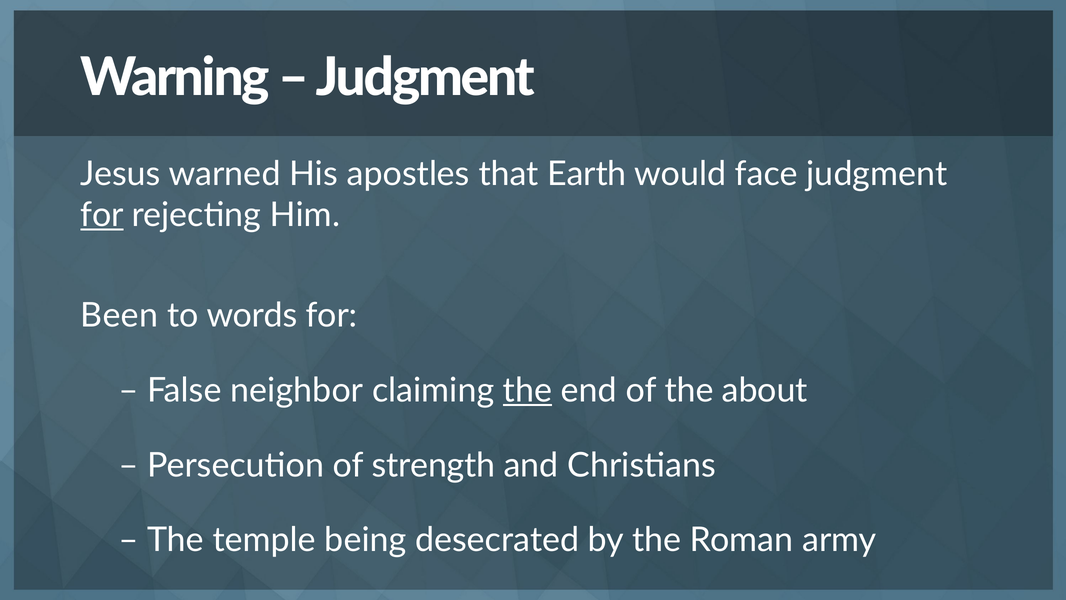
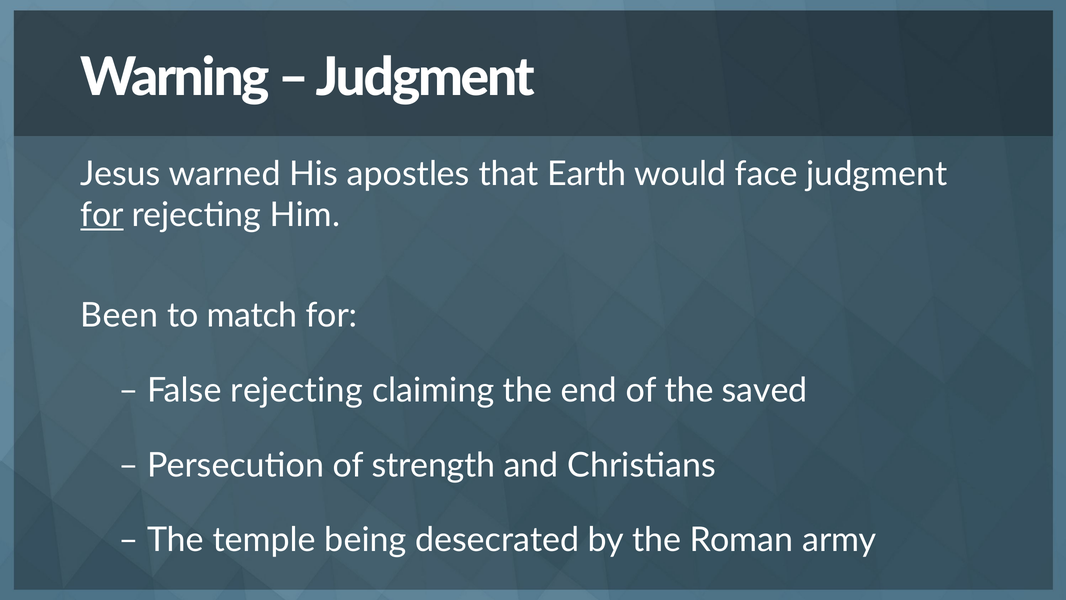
words: words -> match
False neighbor: neighbor -> rejecting
the at (528, 390) underline: present -> none
about: about -> saved
